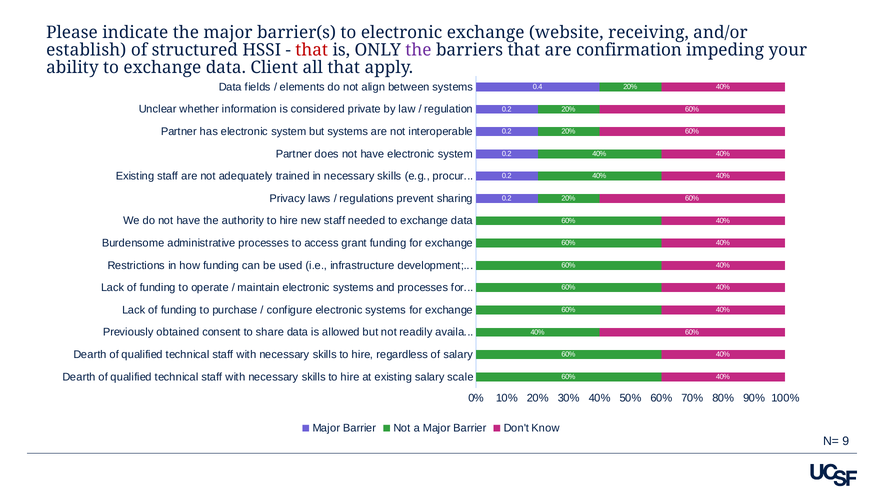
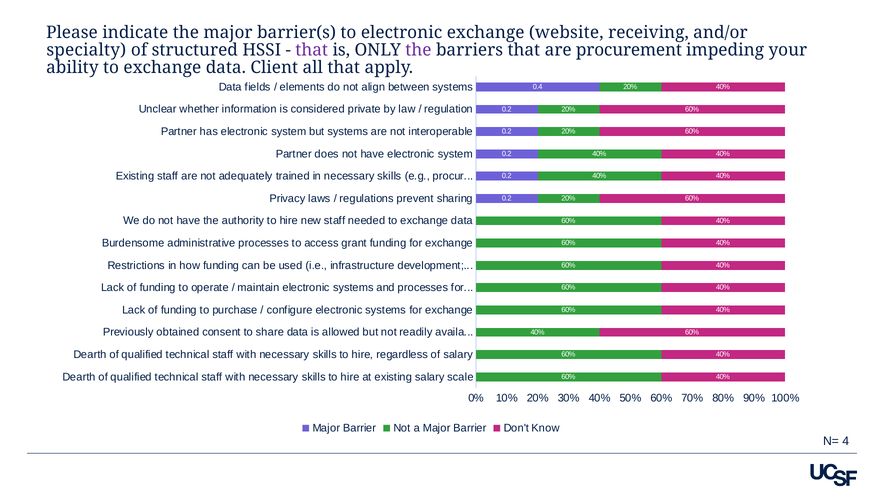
establish: establish -> specialty
that at (312, 50) colour: red -> purple
confirmation: confirmation -> procurement
9: 9 -> 4
